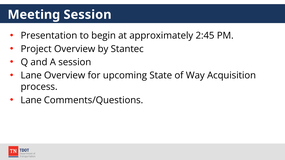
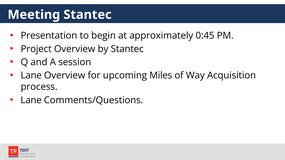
Meeting Session: Session -> Stantec
2:45: 2:45 -> 0:45
State: State -> Miles
